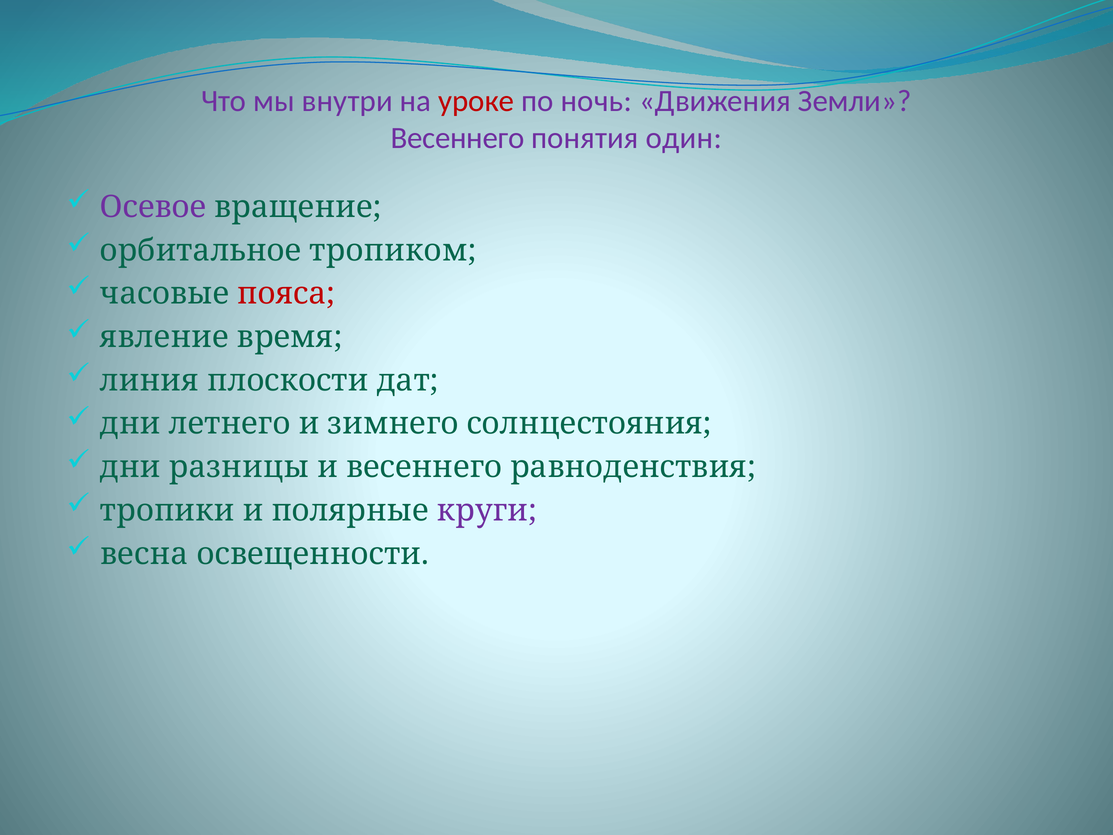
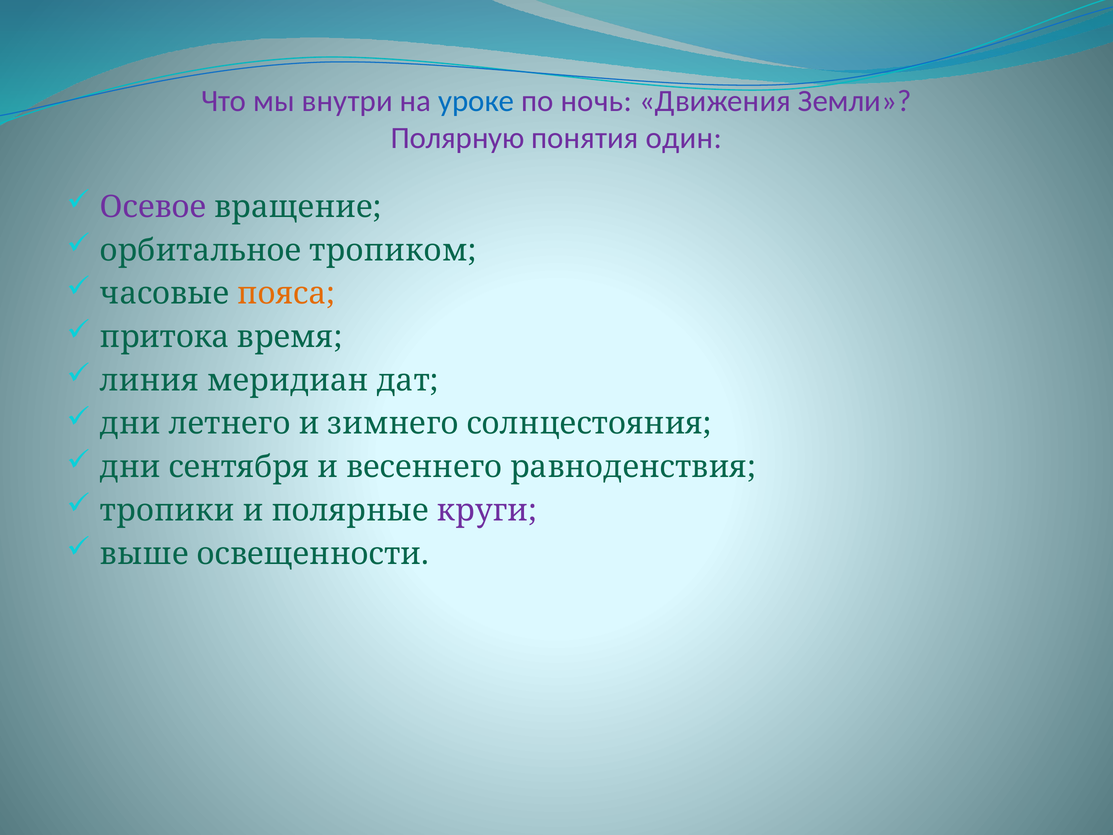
уроке colour: red -> blue
Весеннего at (458, 138): Весеннего -> Полярную
пояса colour: red -> orange
явление: явление -> притока
плоскости: плоскости -> меридиан
разницы: разницы -> сентября
весна: весна -> выше
